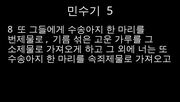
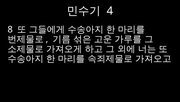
5: 5 -> 4
